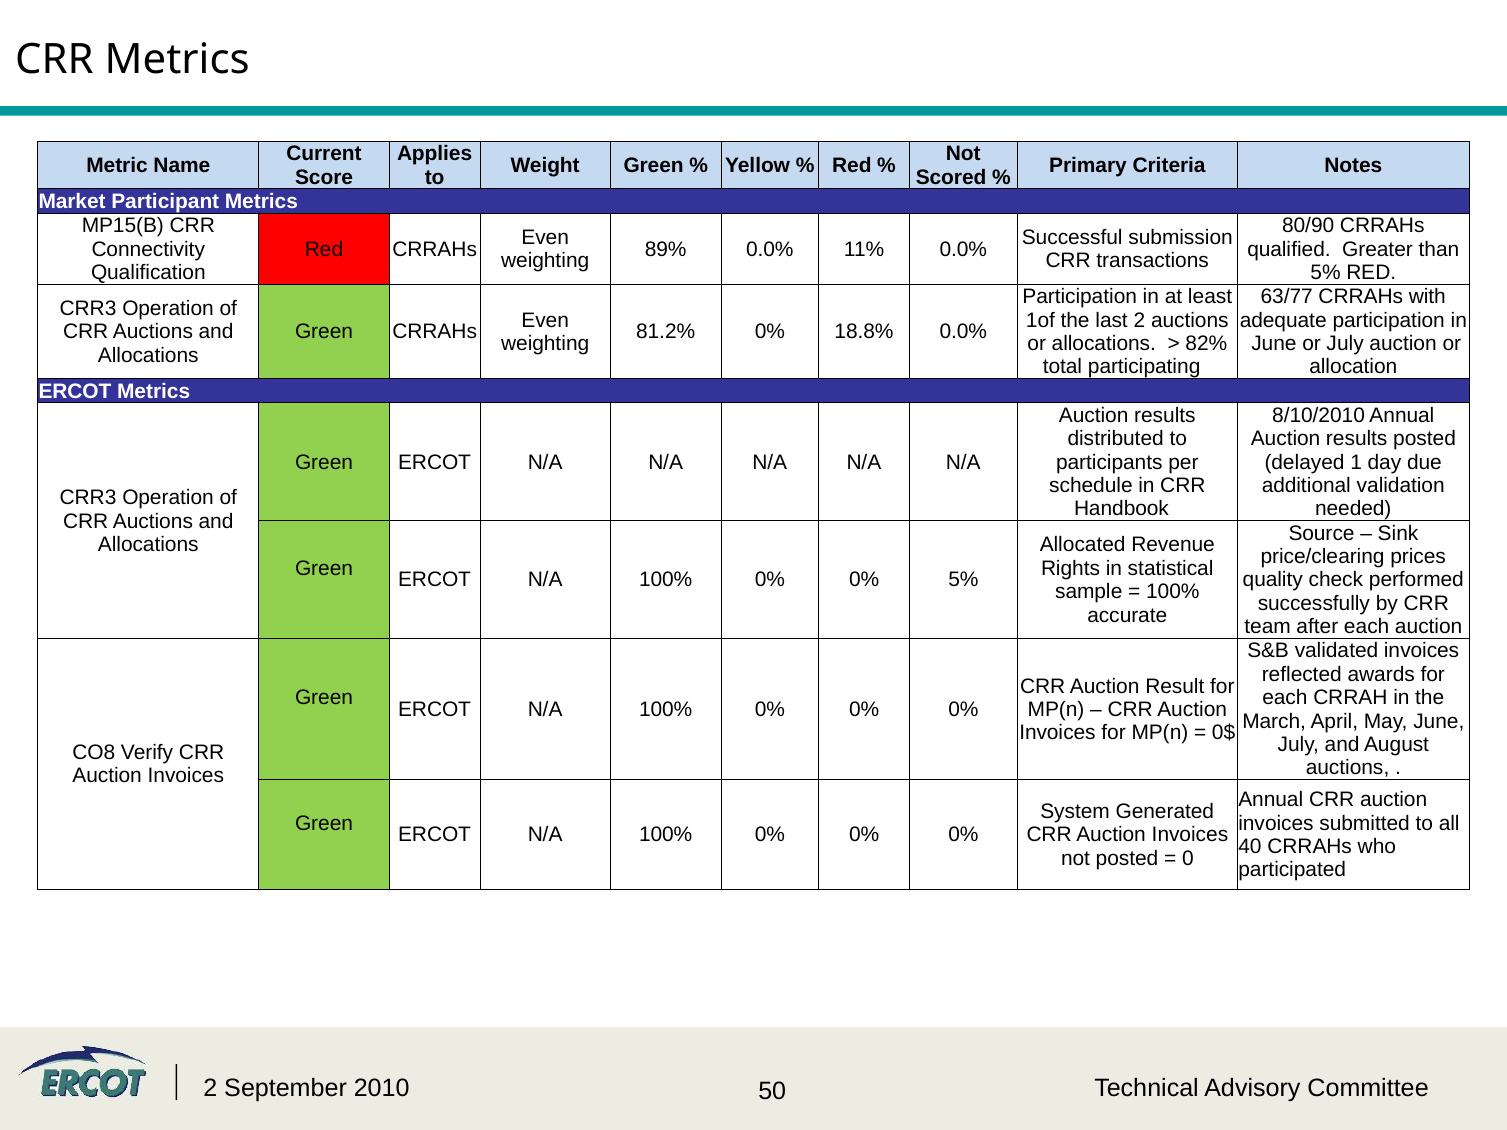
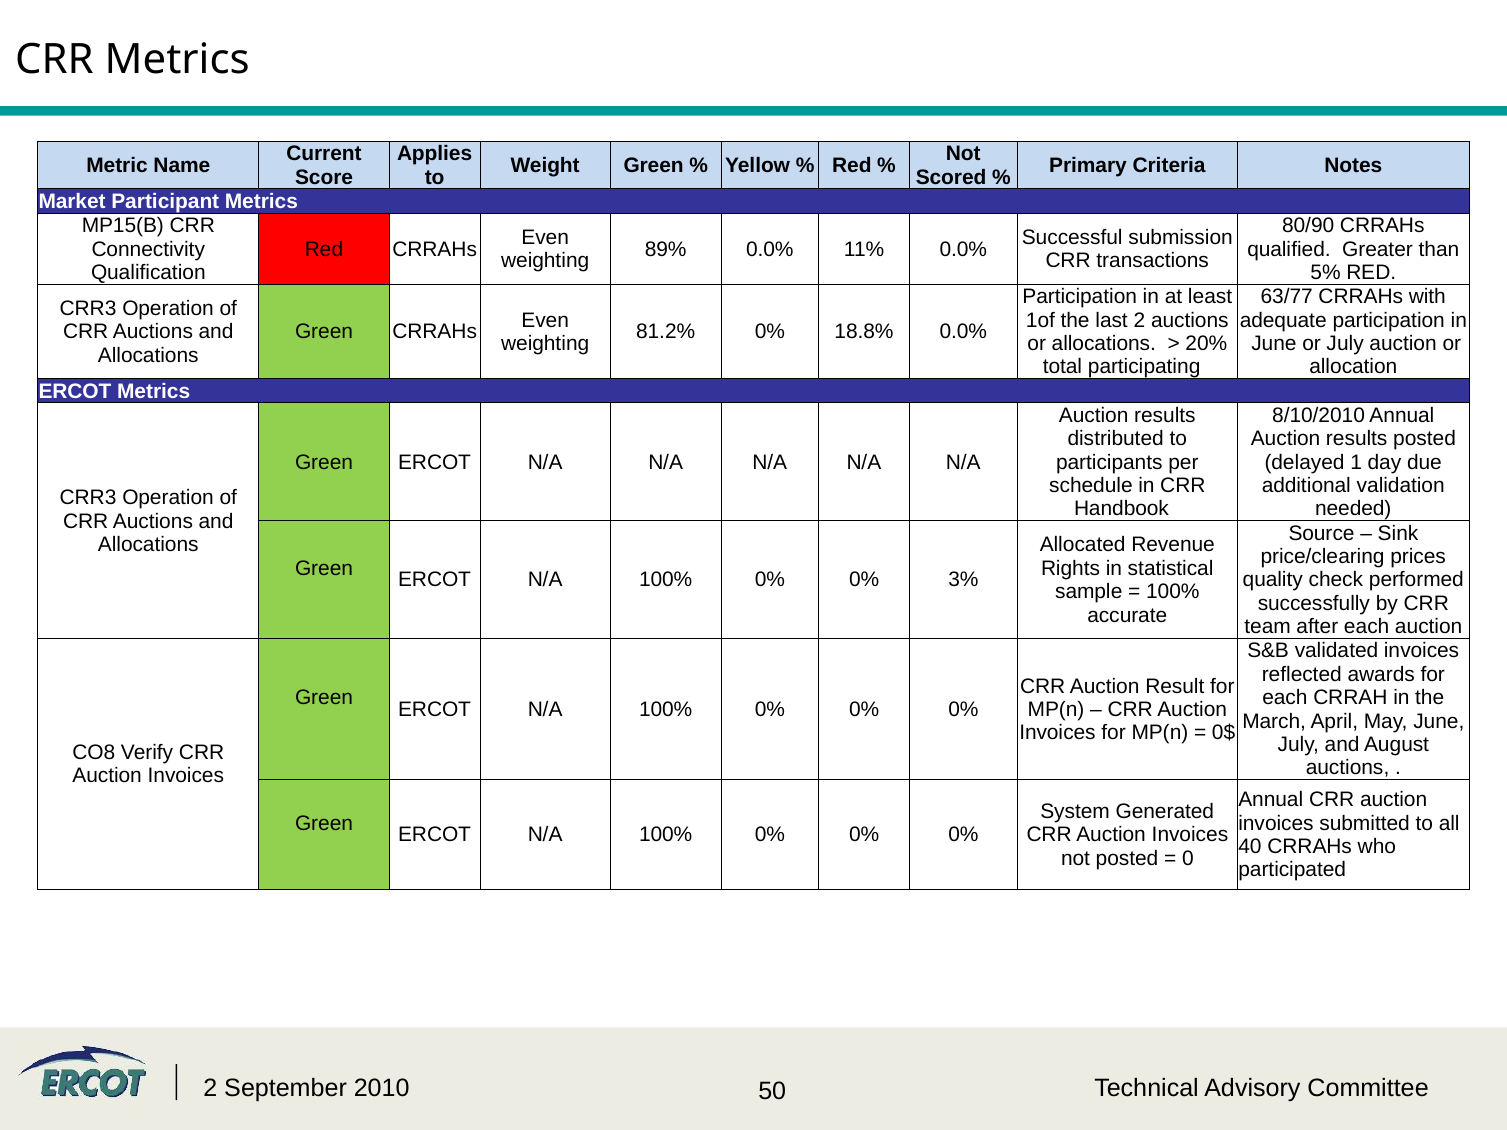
82%: 82% -> 20%
0% 5%: 5% -> 3%
